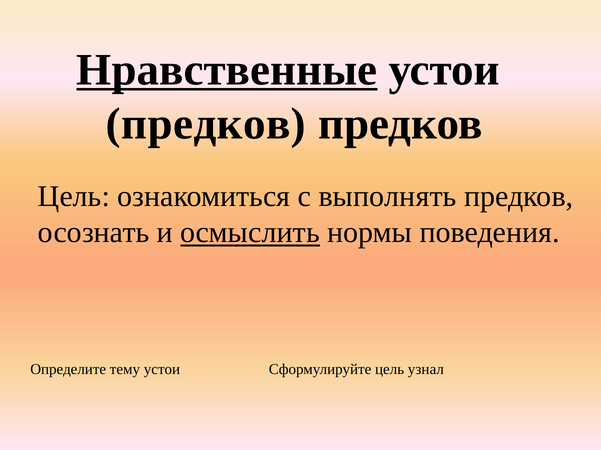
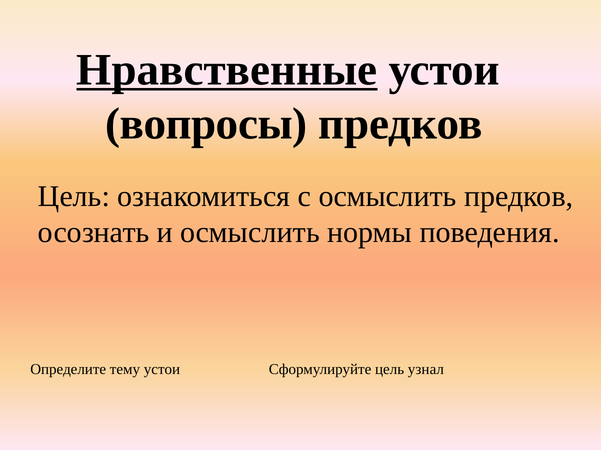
предков at (206, 124): предков -> вопросы
с выполнять: выполнять -> осмыслить
осмыслить at (250, 233) underline: present -> none
